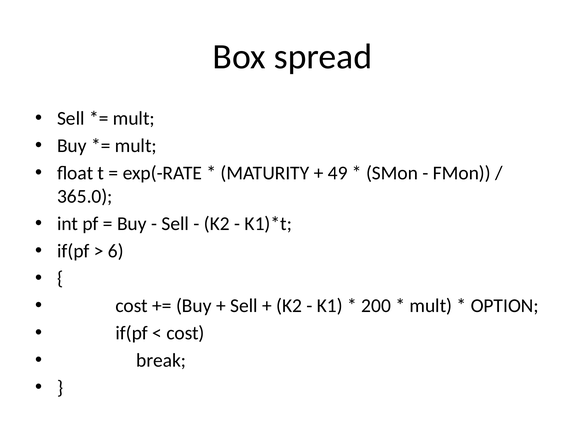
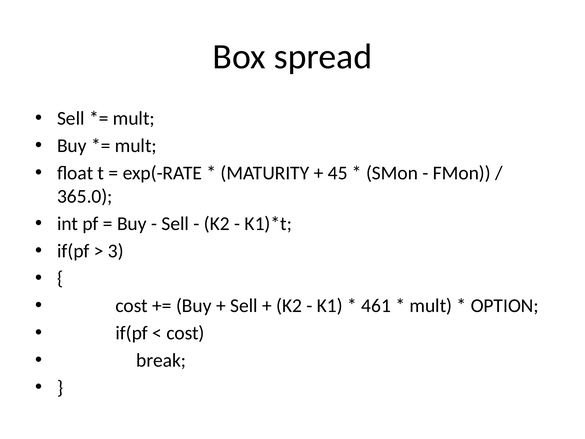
49: 49 -> 45
6: 6 -> 3
200: 200 -> 461
